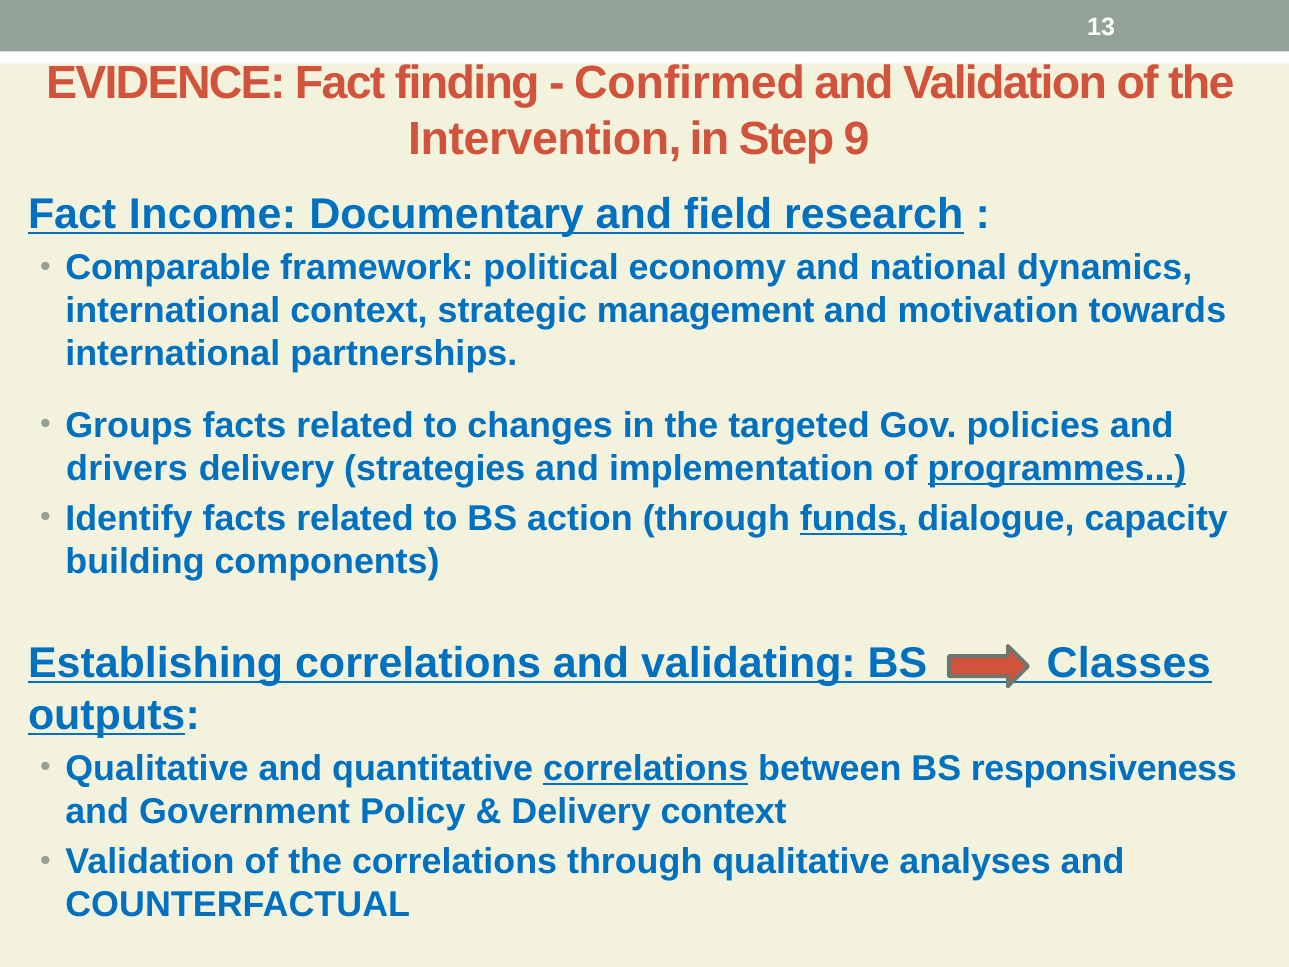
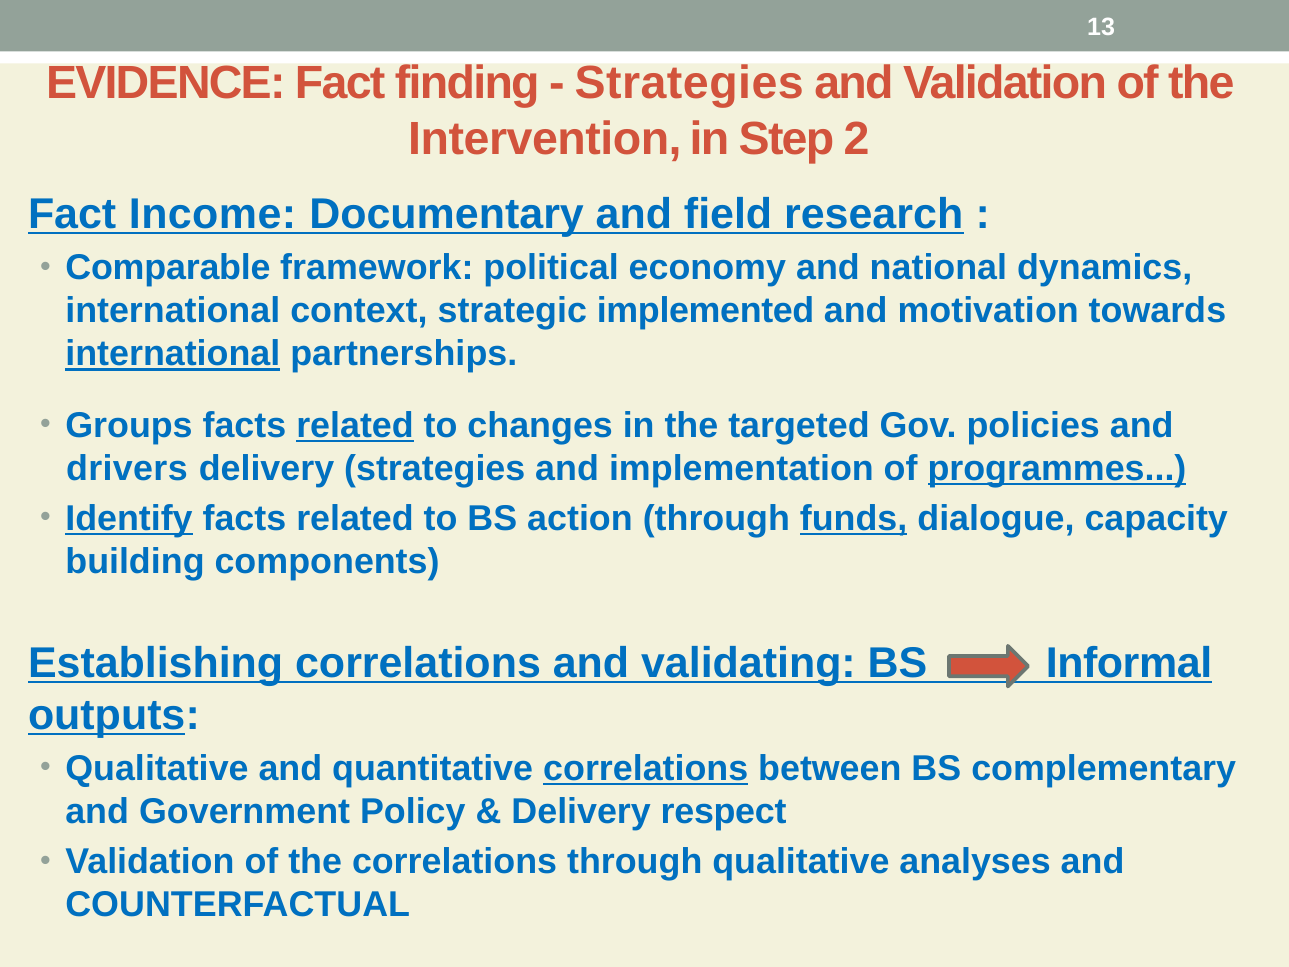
Confirmed at (690, 83): Confirmed -> Strategies
9: 9 -> 2
management: management -> implemented
international at (173, 354) underline: none -> present
related at (355, 426) underline: none -> present
Identify underline: none -> present
Classes: Classes -> Informal
responsiveness: responsiveness -> complementary
Delivery context: context -> respect
